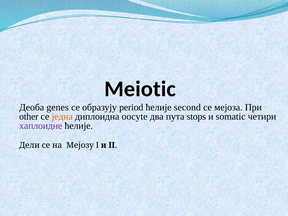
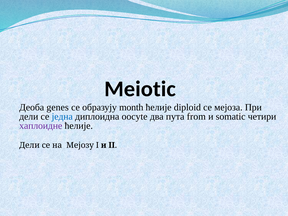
period: period -> month
second: second -> diploid
other at (29, 117): other -> дели
једна colour: orange -> blue
stops: stops -> from
